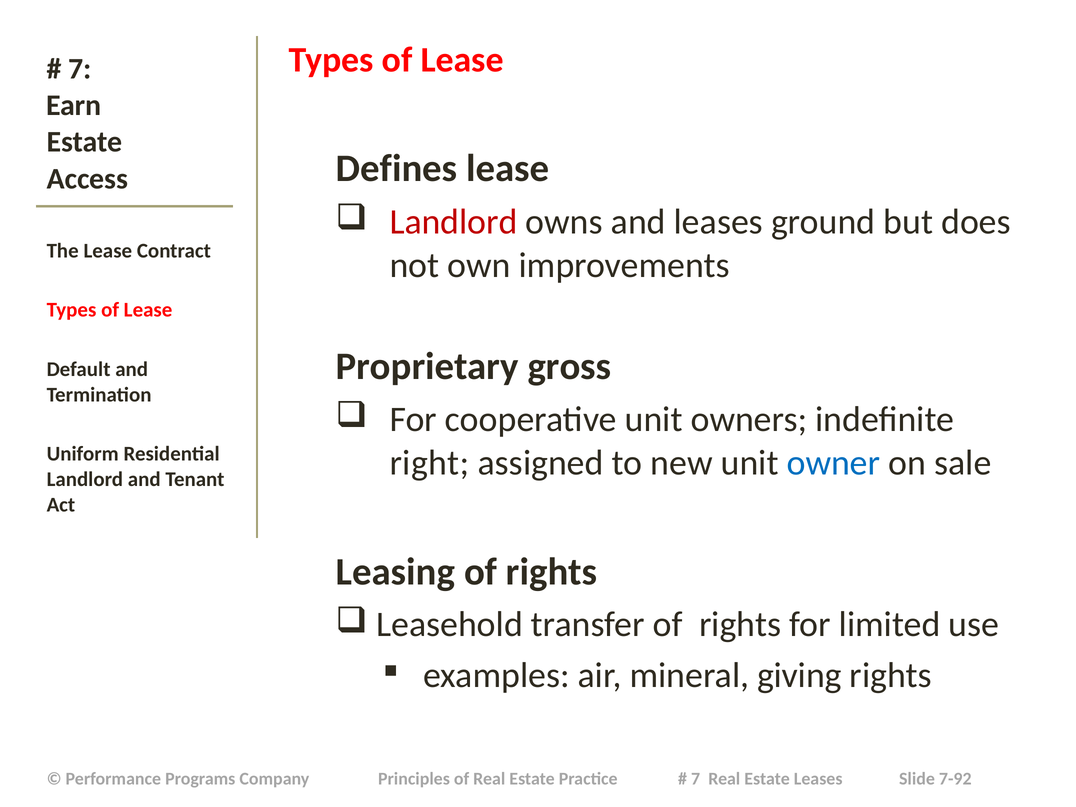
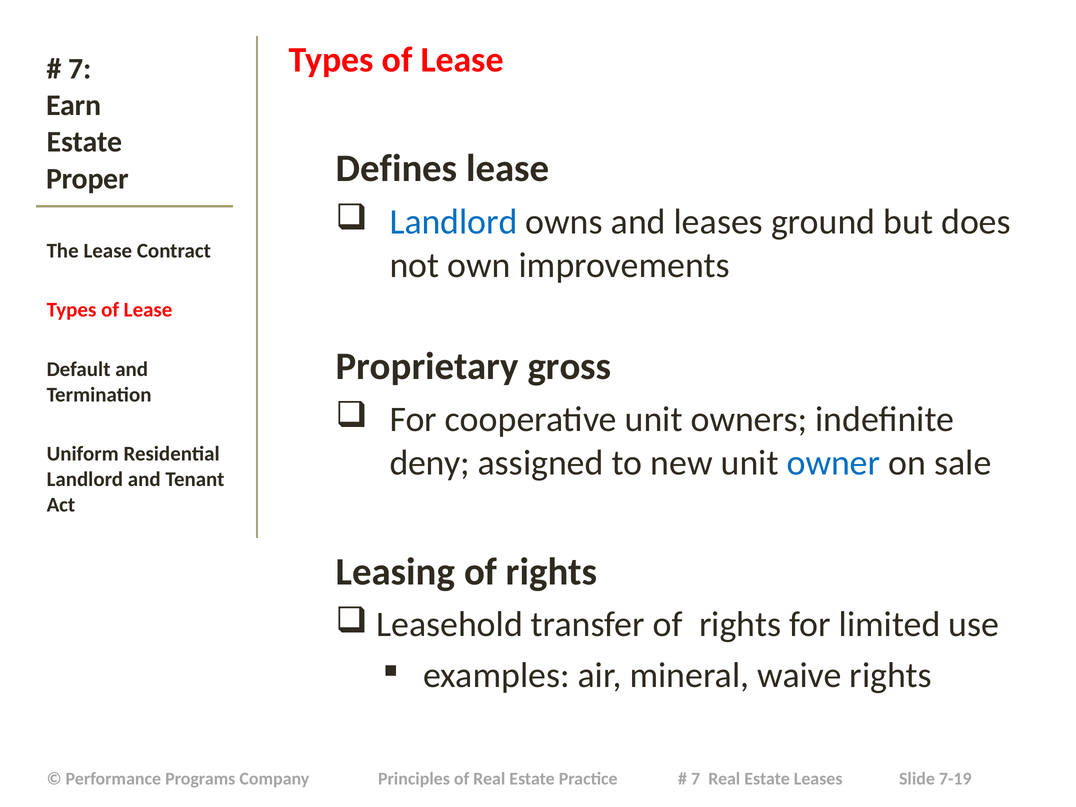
Access: Access -> Proper
Landlord at (454, 222) colour: red -> blue
right: right -> deny
giving: giving -> waive
7-92: 7-92 -> 7-19
